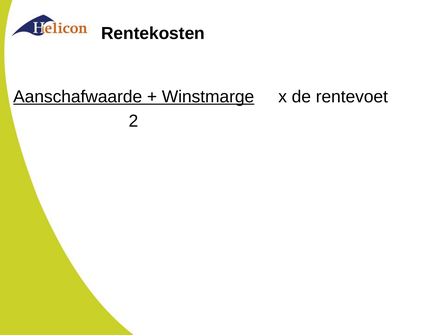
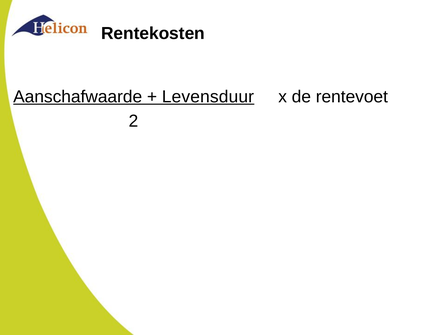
Winstmarge: Winstmarge -> Levensduur
